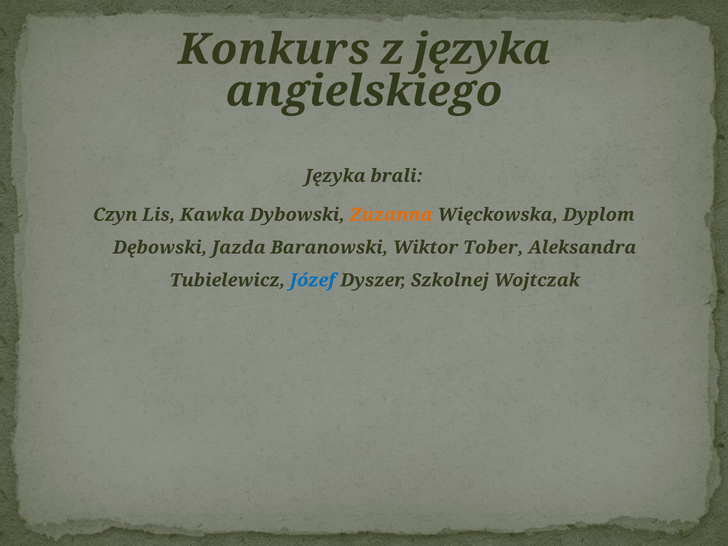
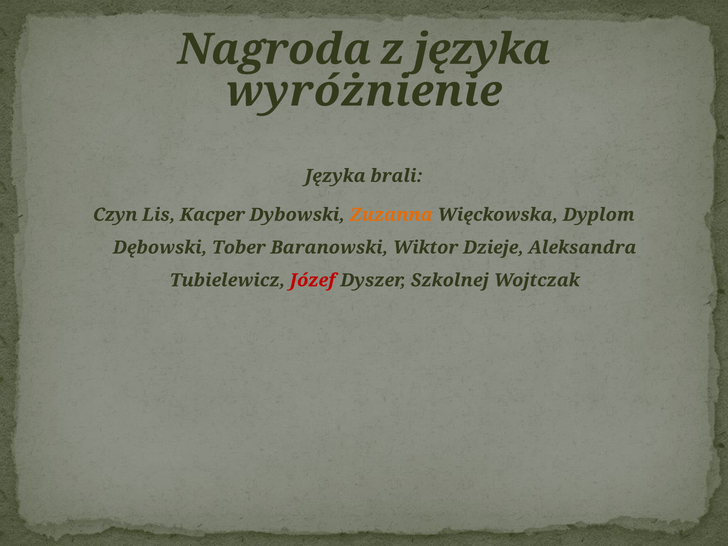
Konkurs: Konkurs -> Nagroda
angielskiego: angielskiego -> wyróżnienie
Kawka: Kawka -> Kacper
Jazda: Jazda -> Tober
Tober: Tober -> Dzieje
Józef colour: blue -> red
